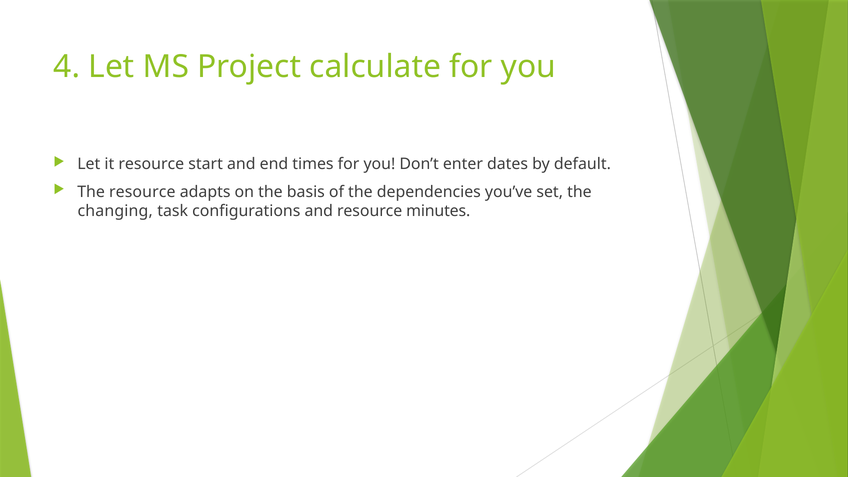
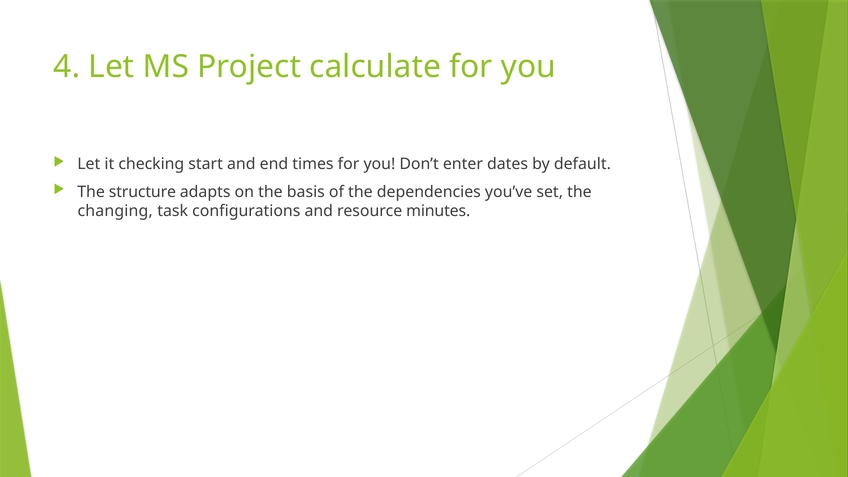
it resource: resource -> checking
The resource: resource -> structure
